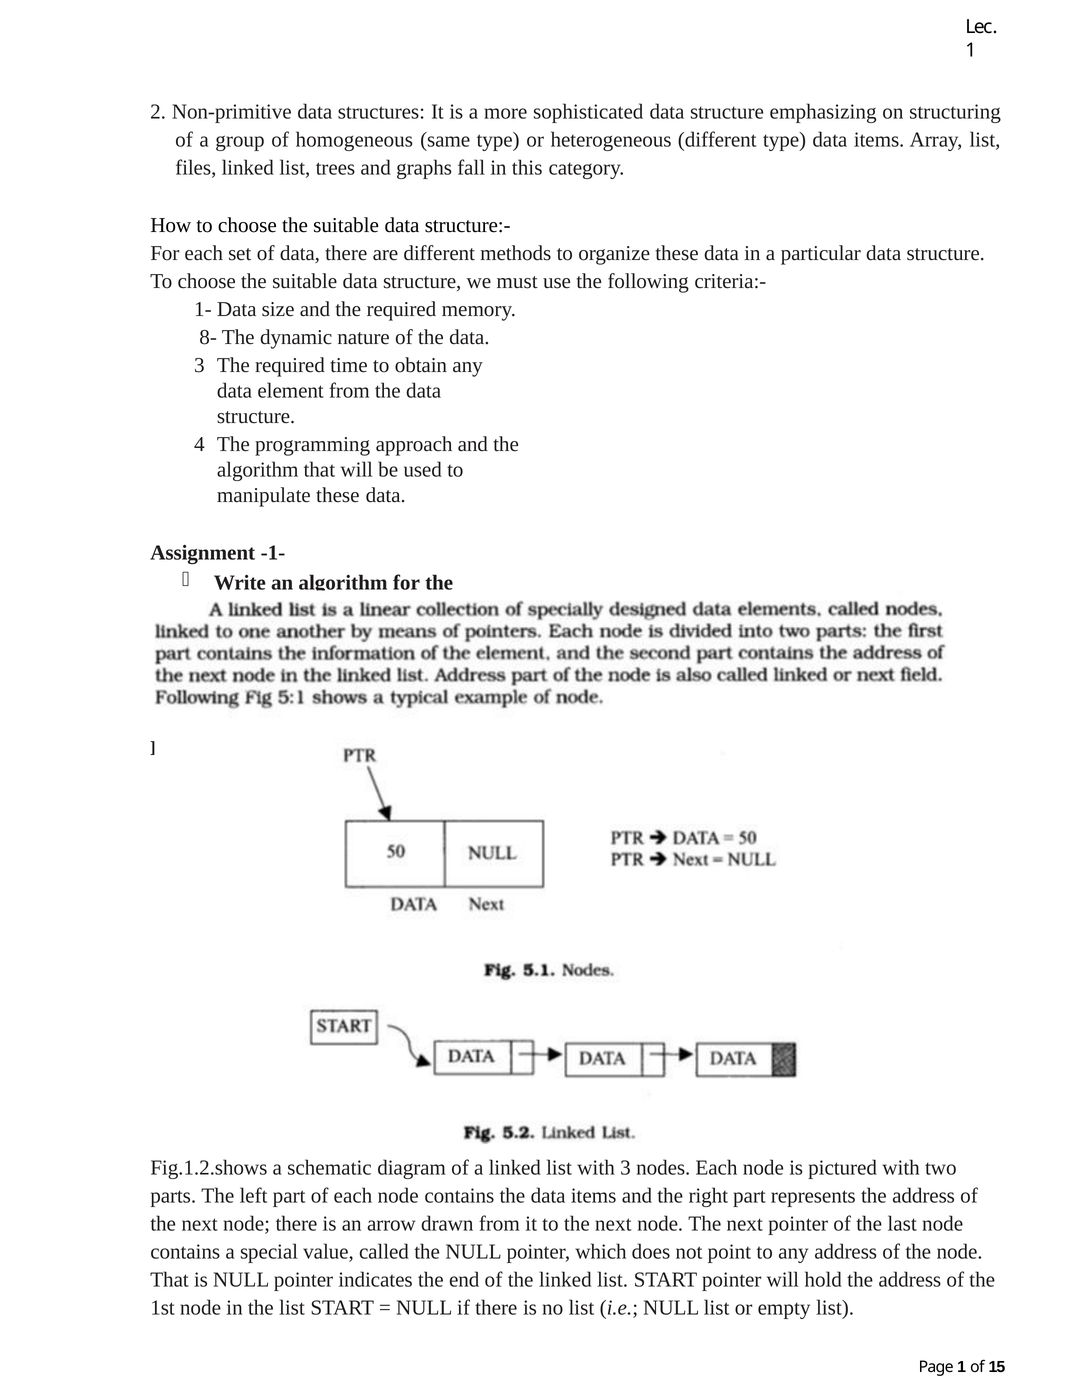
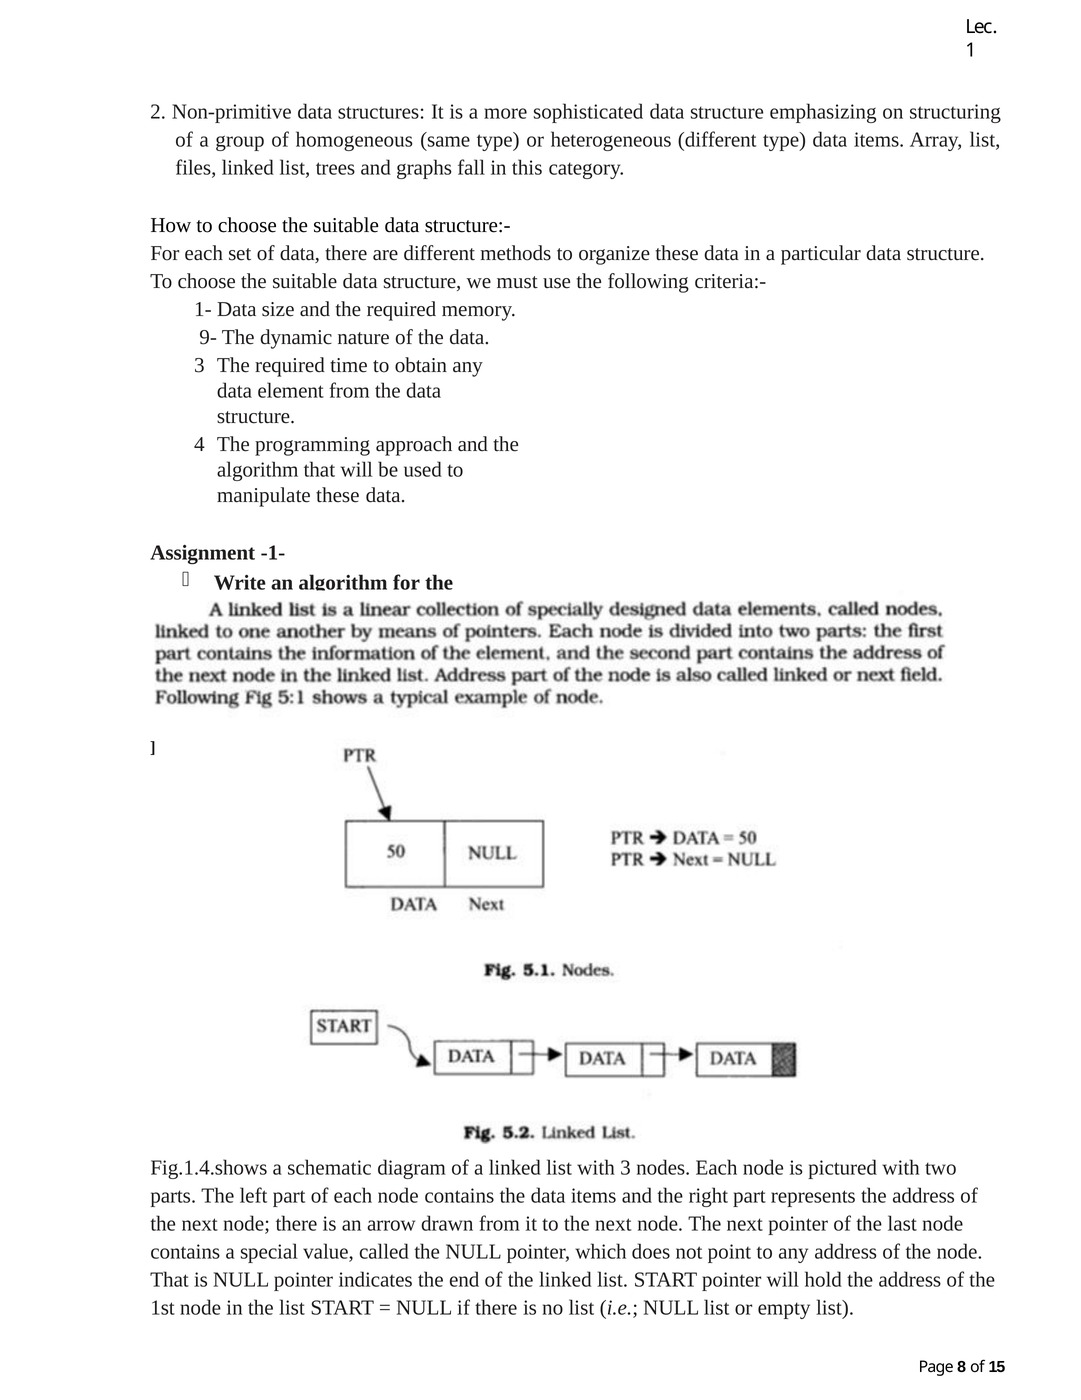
8-: 8- -> 9-
Fig.1.2.shows: Fig.1.2.shows -> Fig.1.4.shows
Page 1: 1 -> 8
